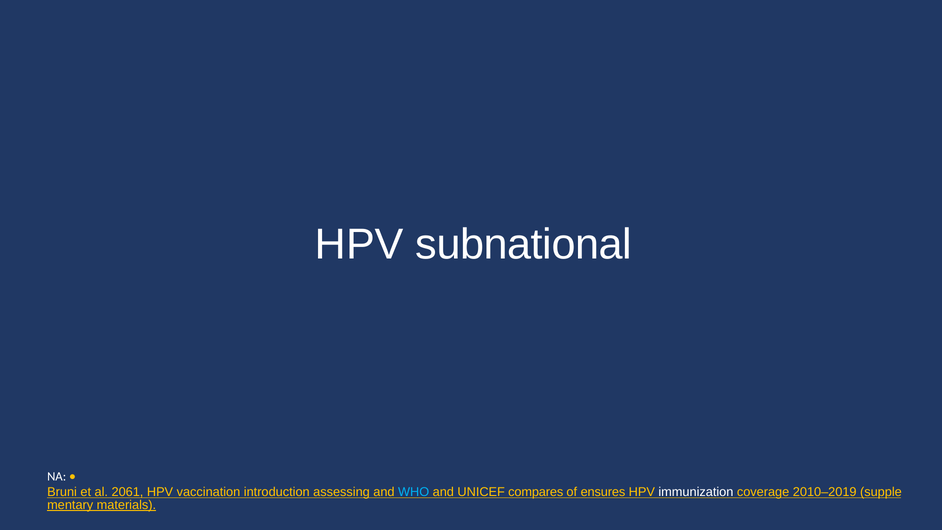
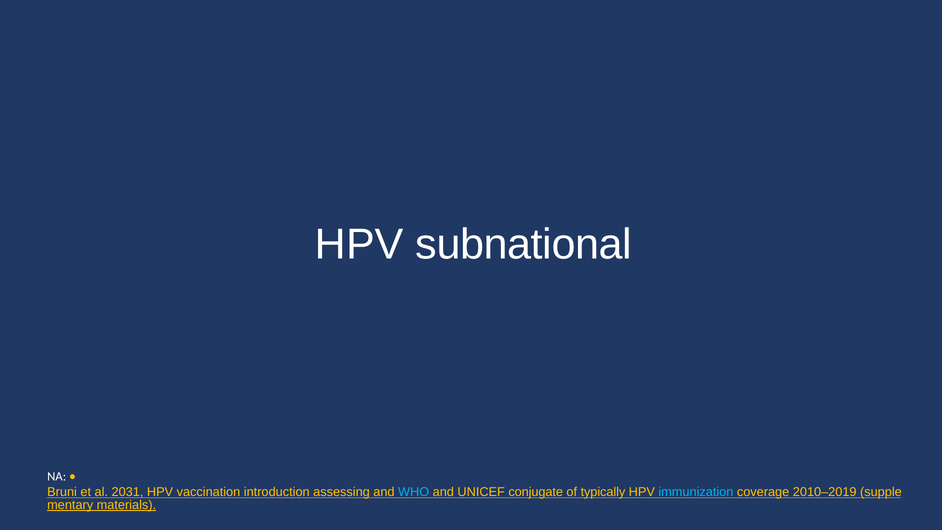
2061: 2061 -> 2031
compares: compares -> conjugate
ensures: ensures -> typically
immunization colour: white -> light blue
